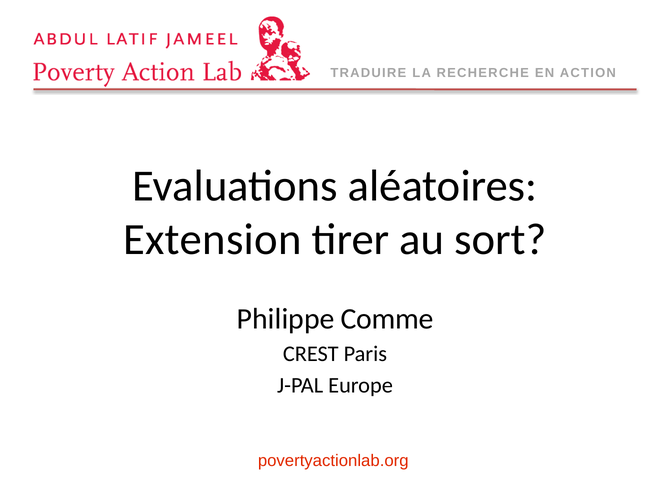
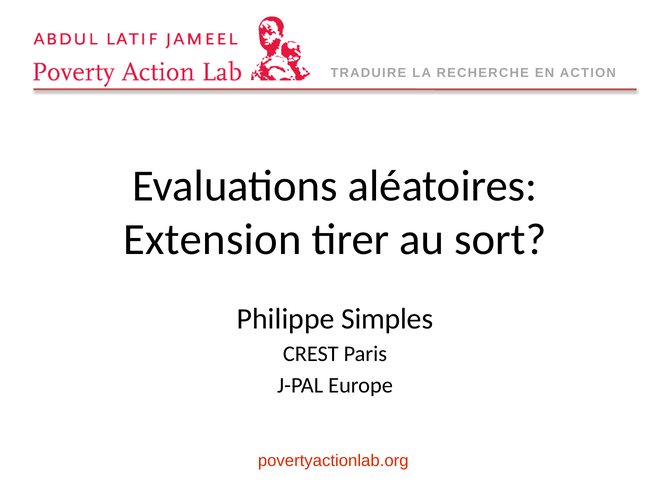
Comme: Comme -> Simples
